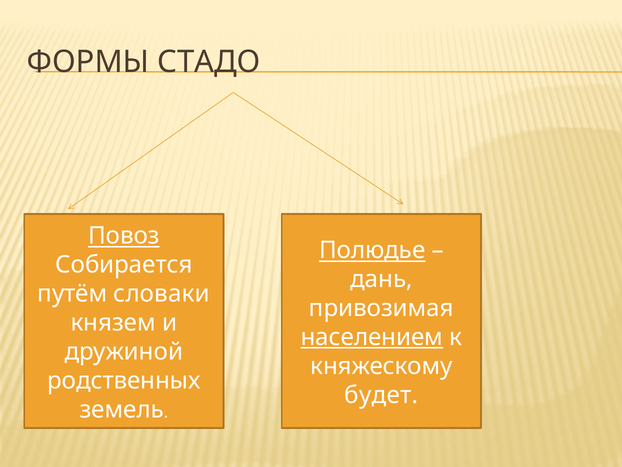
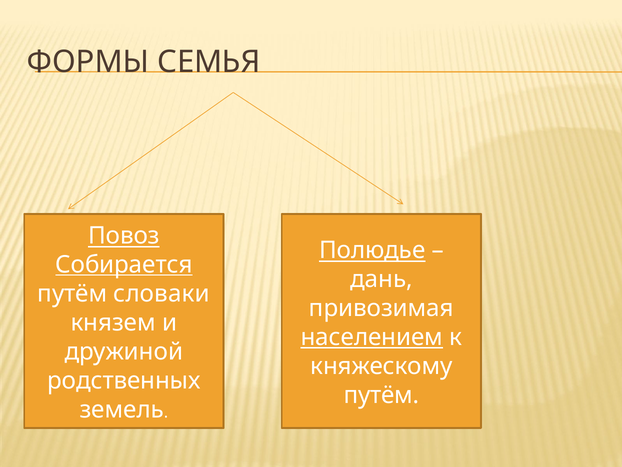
СТАДО: СТАДО -> СЕМЬЯ
Собирается underline: none -> present
будет at (381, 395): будет -> путём
